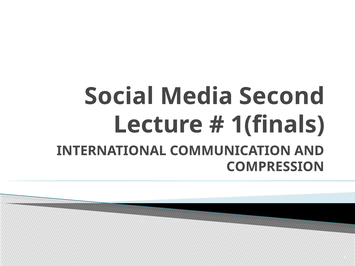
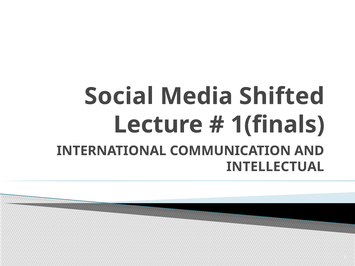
Second: Second -> Shifted
COMPRESSION: COMPRESSION -> INTELLECTUAL
